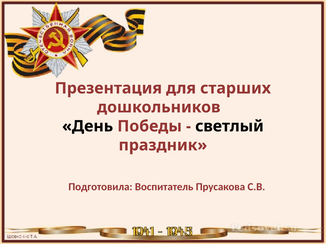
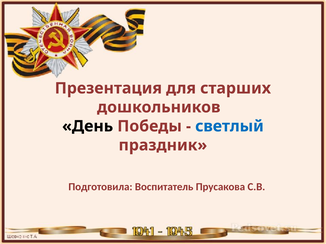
светлый colour: black -> blue
